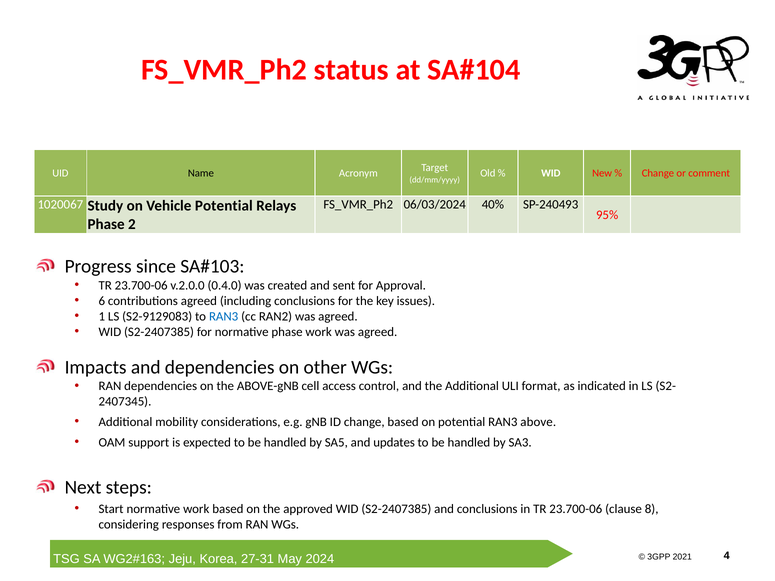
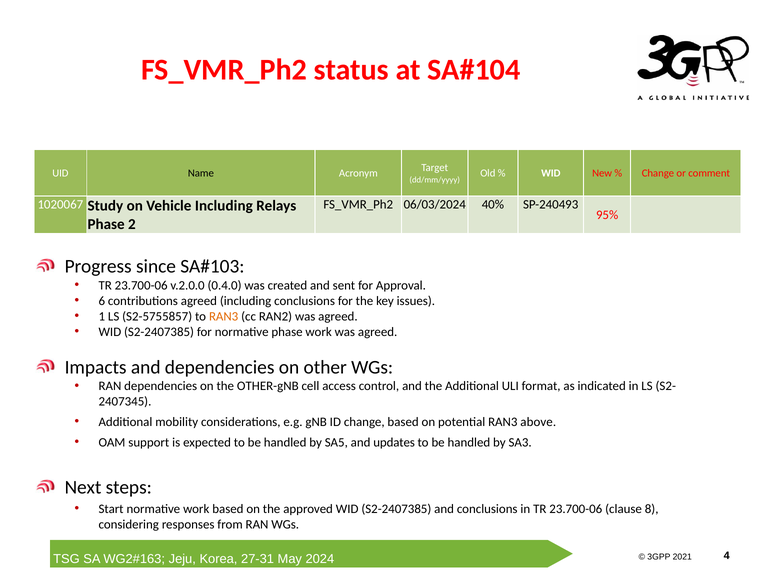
Vehicle Potential: Potential -> Including
S2-9129083: S2-9129083 -> S2-5755857
RAN3 at (224, 316) colour: blue -> orange
ABOVE-gNB: ABOVE-gNB -> OTHER-gNB
